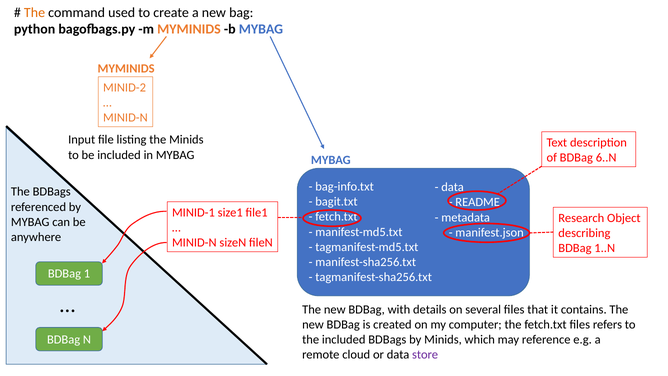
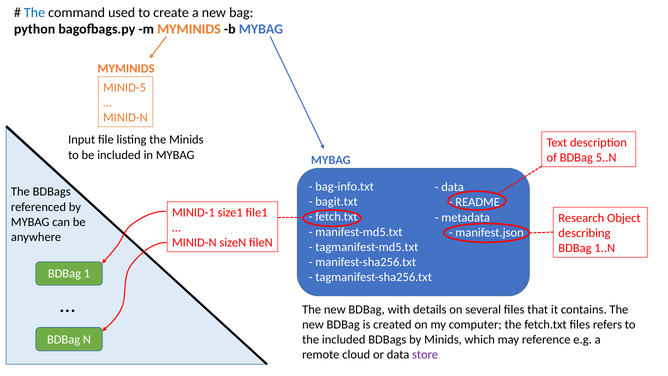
The at (35, 13) colour: orange -> blue
MINID-2: MINID-2 -> MINID-5
6..N: 6..N -> 5..N
